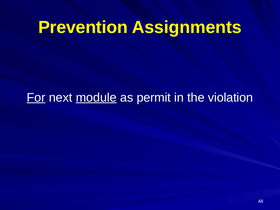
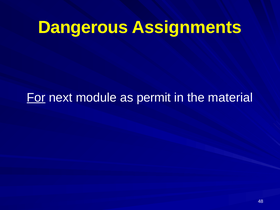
Prevention: Prevention -> Dangerous
module underline: present -> none
violation: violation -> material
